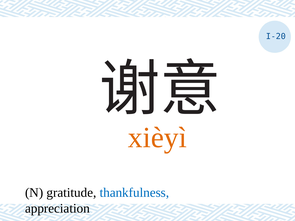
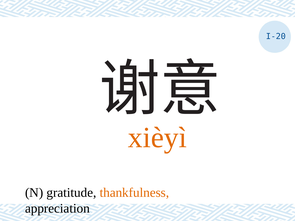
thankfulness colour: blue -> orange
